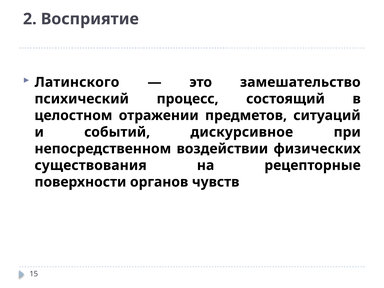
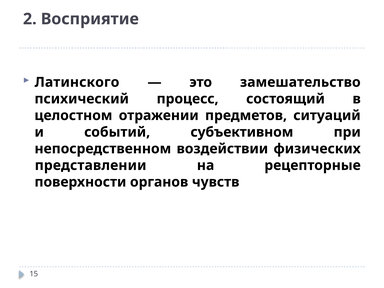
дискурсивное: дискурсивное -> субъективном
существования: существования -> представлении
